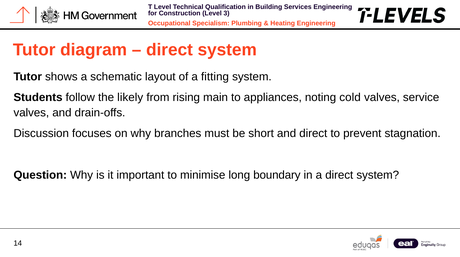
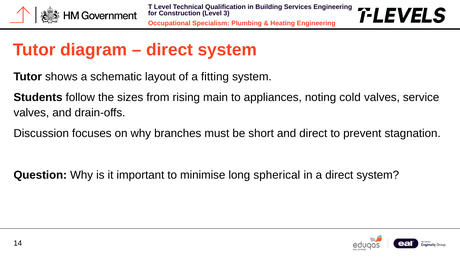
likely: likely -> sizes
boundary: boundary -> spherical
